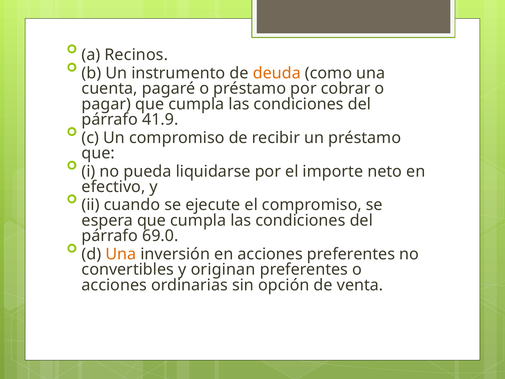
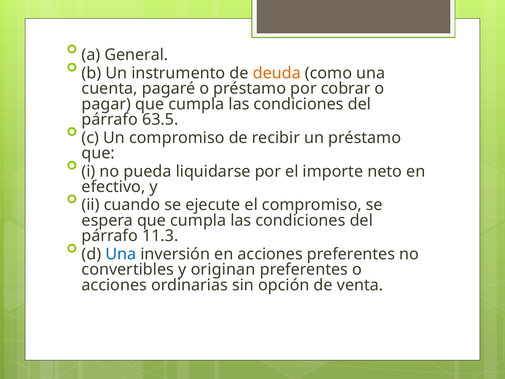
Recinos: Recinos -> General
41.9: 41.9 -> 63.5
69.0: 69.0 -> 11.3
Una at (121, 254) colour: orange -> blue
